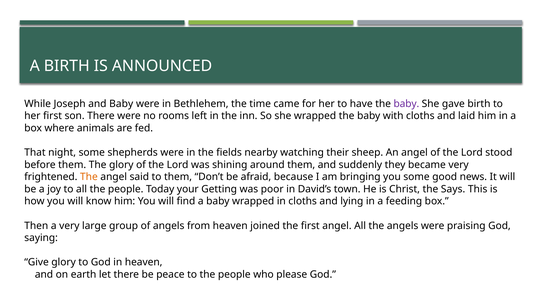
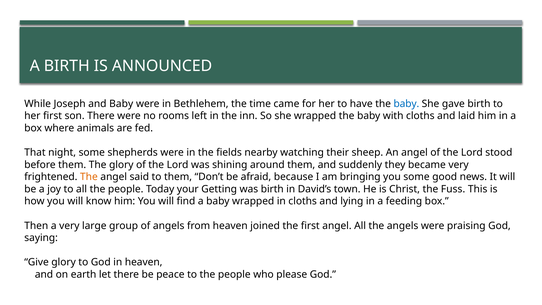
baby at (406, 104) colour: purple -> blue
was poor: poor -> birth
Says: Says -> Fuss
